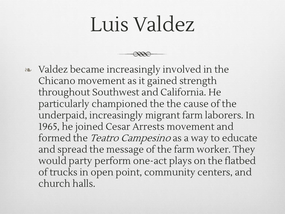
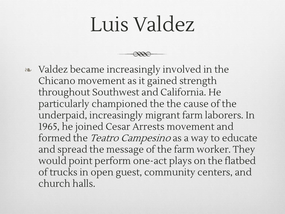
party: party -> point
point: point -> guest
